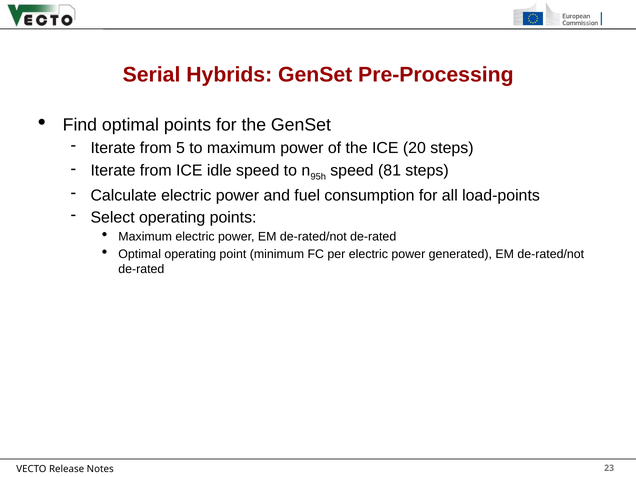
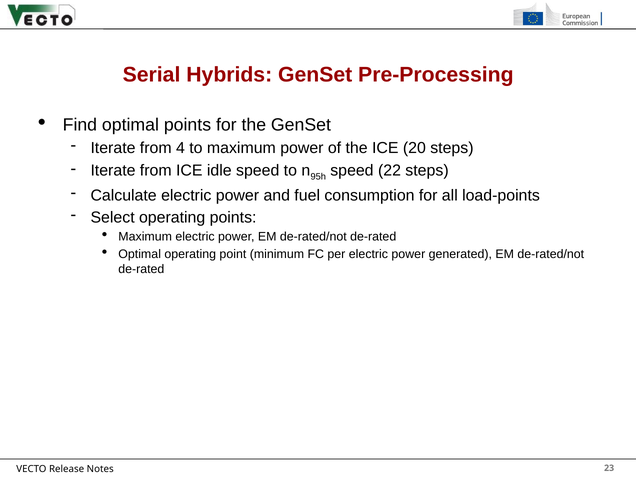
5: 5 -> 4
81: 81 -> 22
